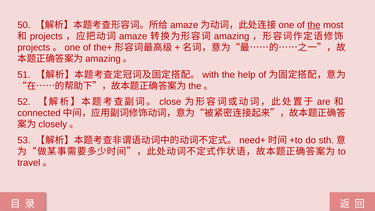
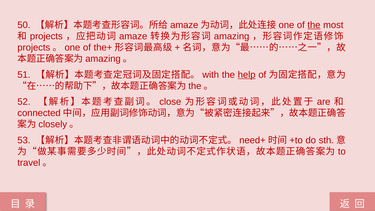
help underline: none -> present
